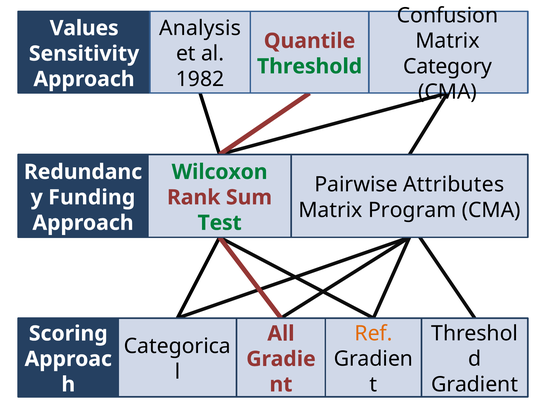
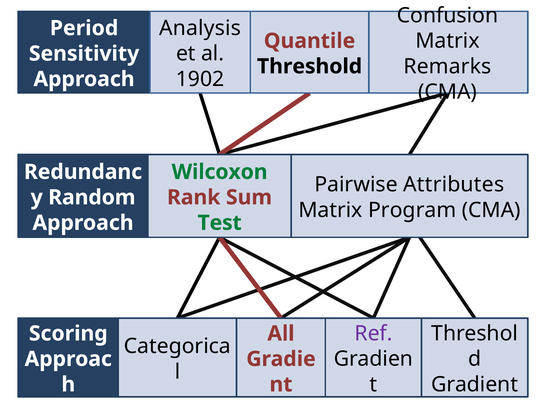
Values: Values -> Period
Category: Category -> Remarks
Threshold colour: green -> black
1982: 1982 -> 1902
Funding: Funding -> Random
Ref colour: orange -> purple
